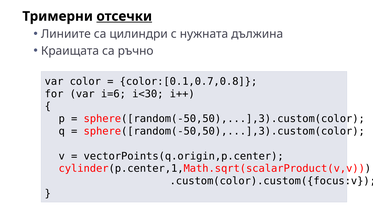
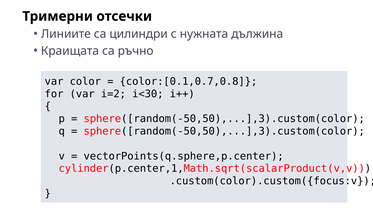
отсечки underline: present -> none
i=6: i=6 -> i=2
vectorPoints(q.origin,p.center: vectorPoints(q.origin,p.center -> vectorPoints(q.sphere,p.center
